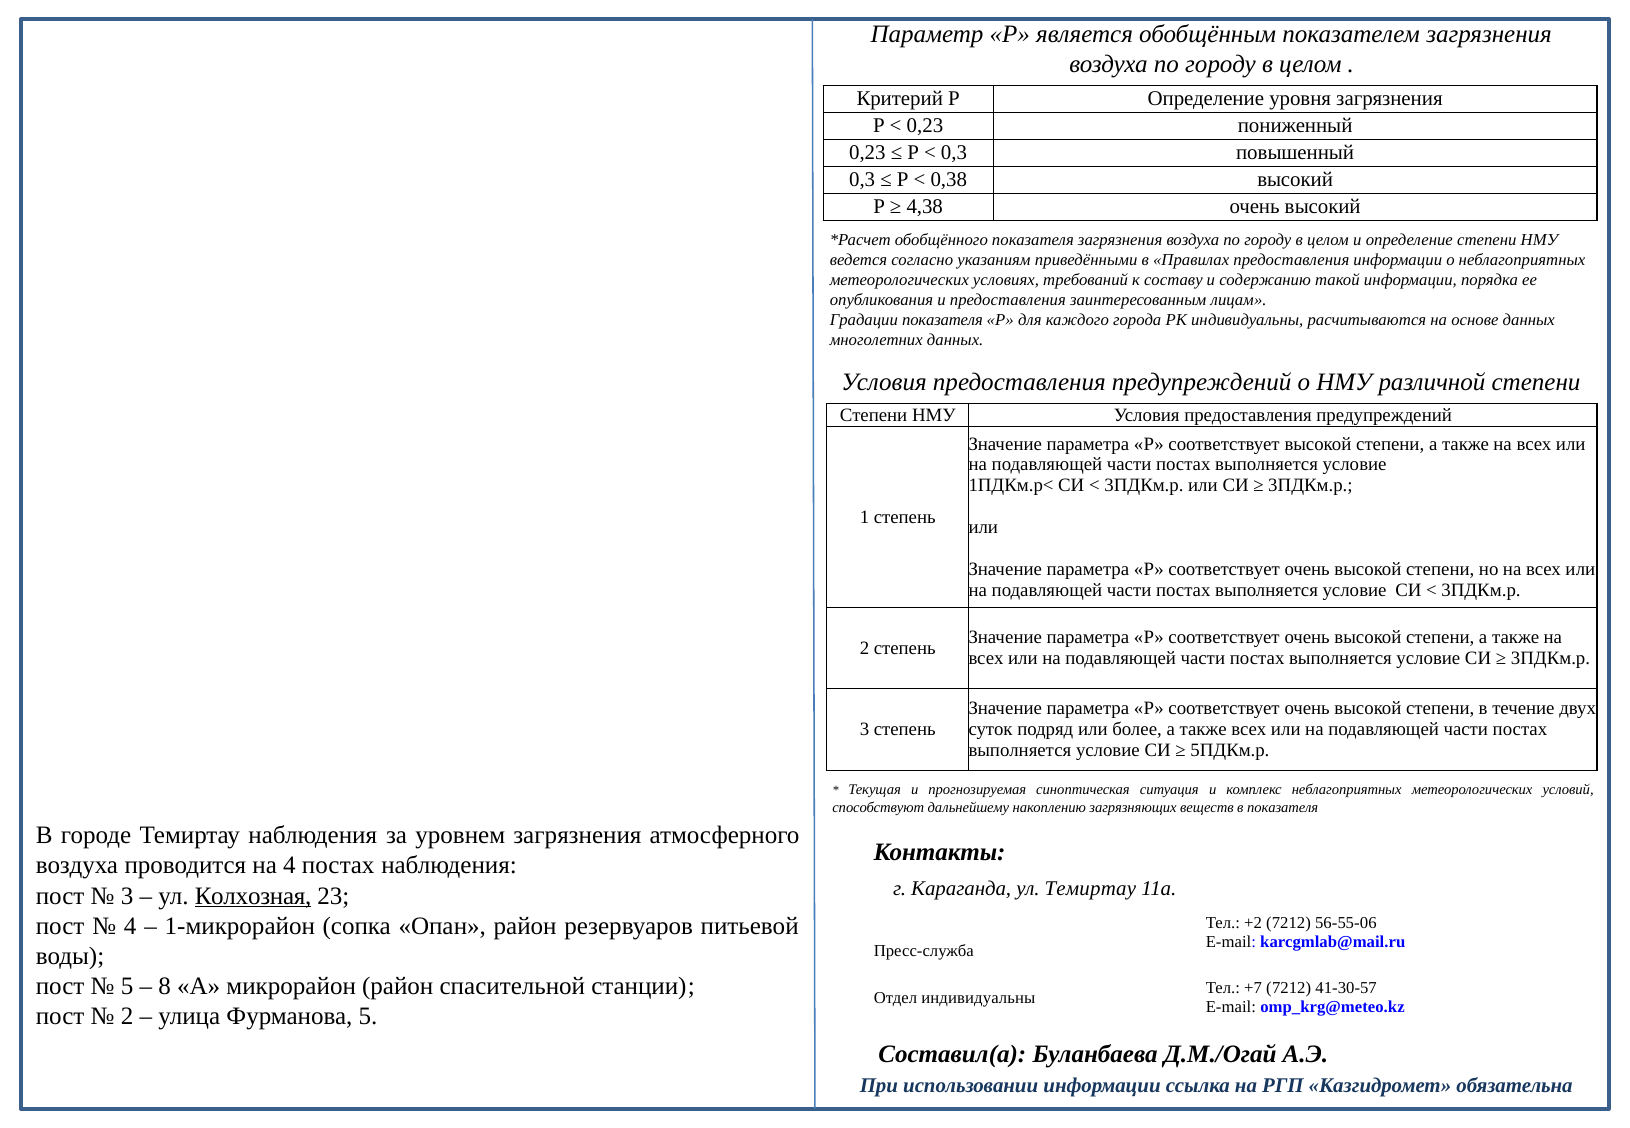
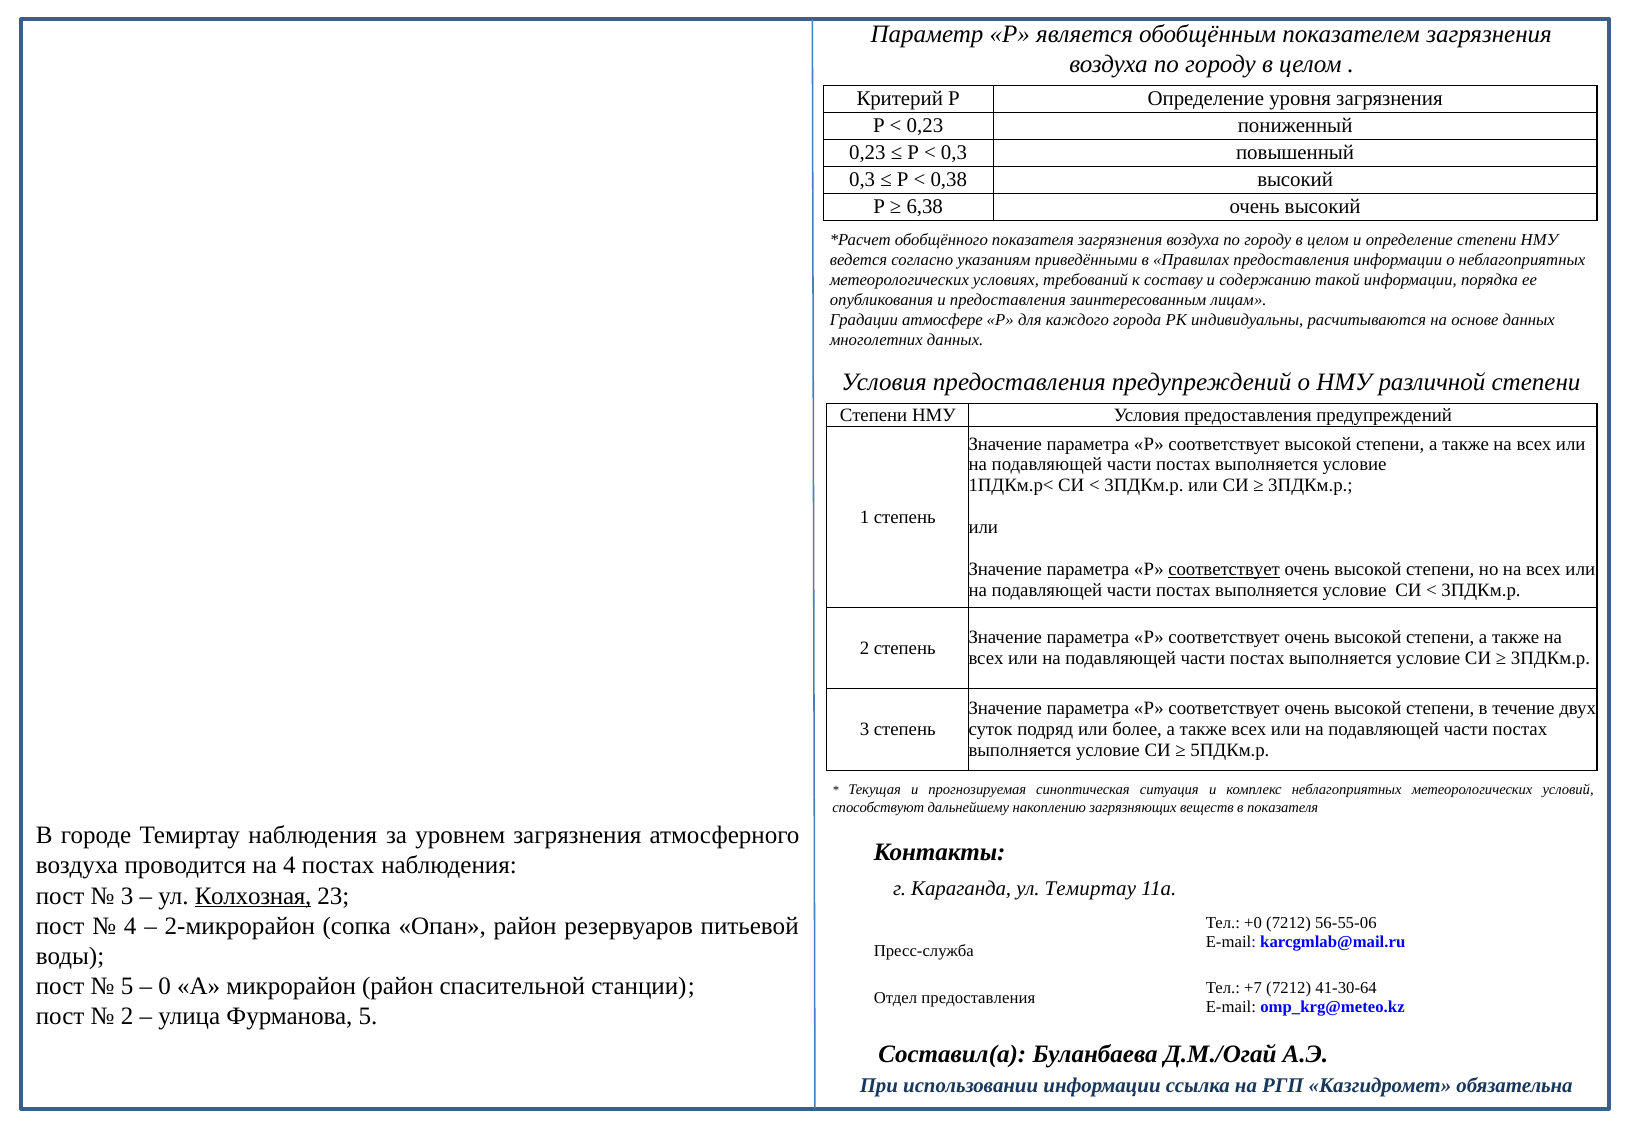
4,38: 4,38 -> 6,38
Градации показателя: показателя -> атмосфере
соответствует at (1224, 569) underline: none -> present
1-микрорайон: 1-микрорайон -> 2-микрорайон
+2: +2 -> +0
8: 8 -> 0
41-30-57: 41-30-57 -> 41-30-64
Отдел индивидуальны: индивидуальны -> предоставления
